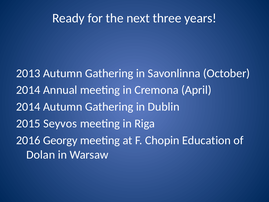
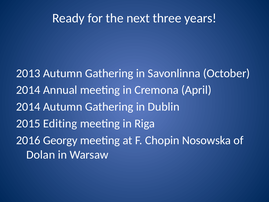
Seyvos: Seyvos -> Editing
Education: Education -> Nosowska
